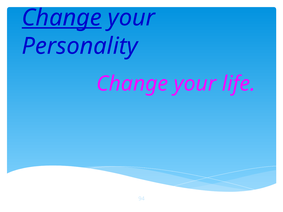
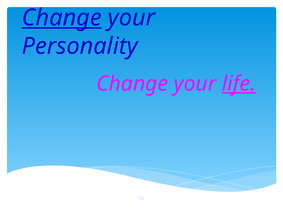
life underline: none -> present
